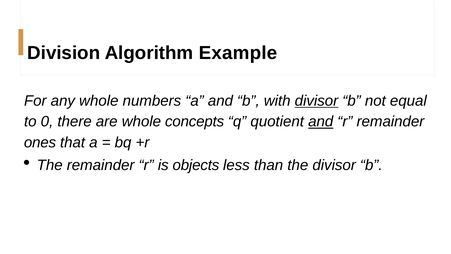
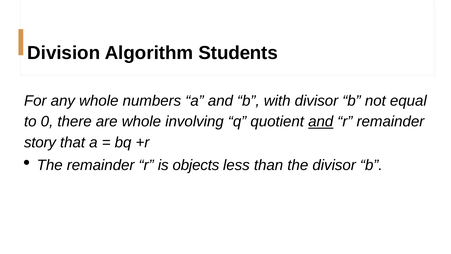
Example: Example -> Students
divisor at (316, 101) underline: present -> none
concepts: concepts -> involving
ones: ones -> story
